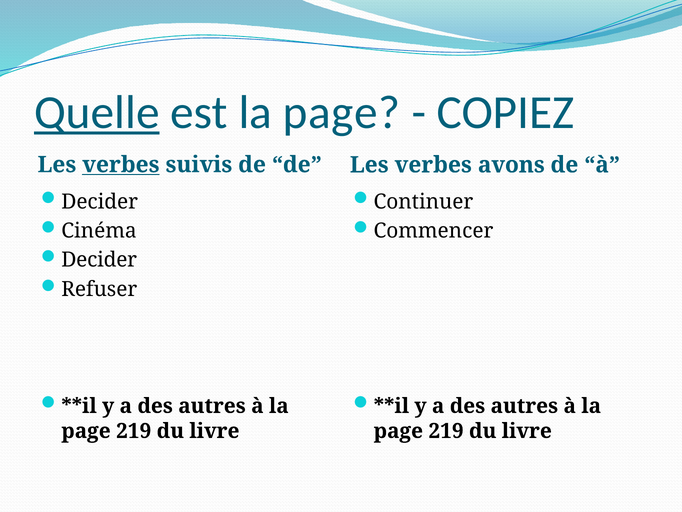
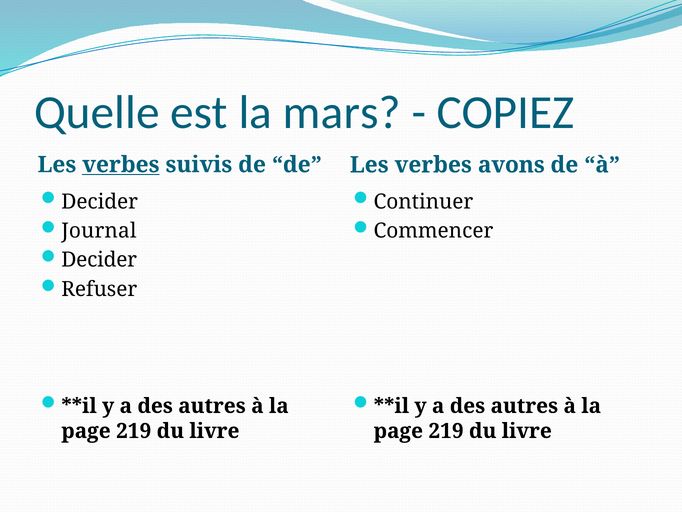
Quelle underline: present -> none
est la page: page -> mars
Cinéma: Cinéma -> Journal
